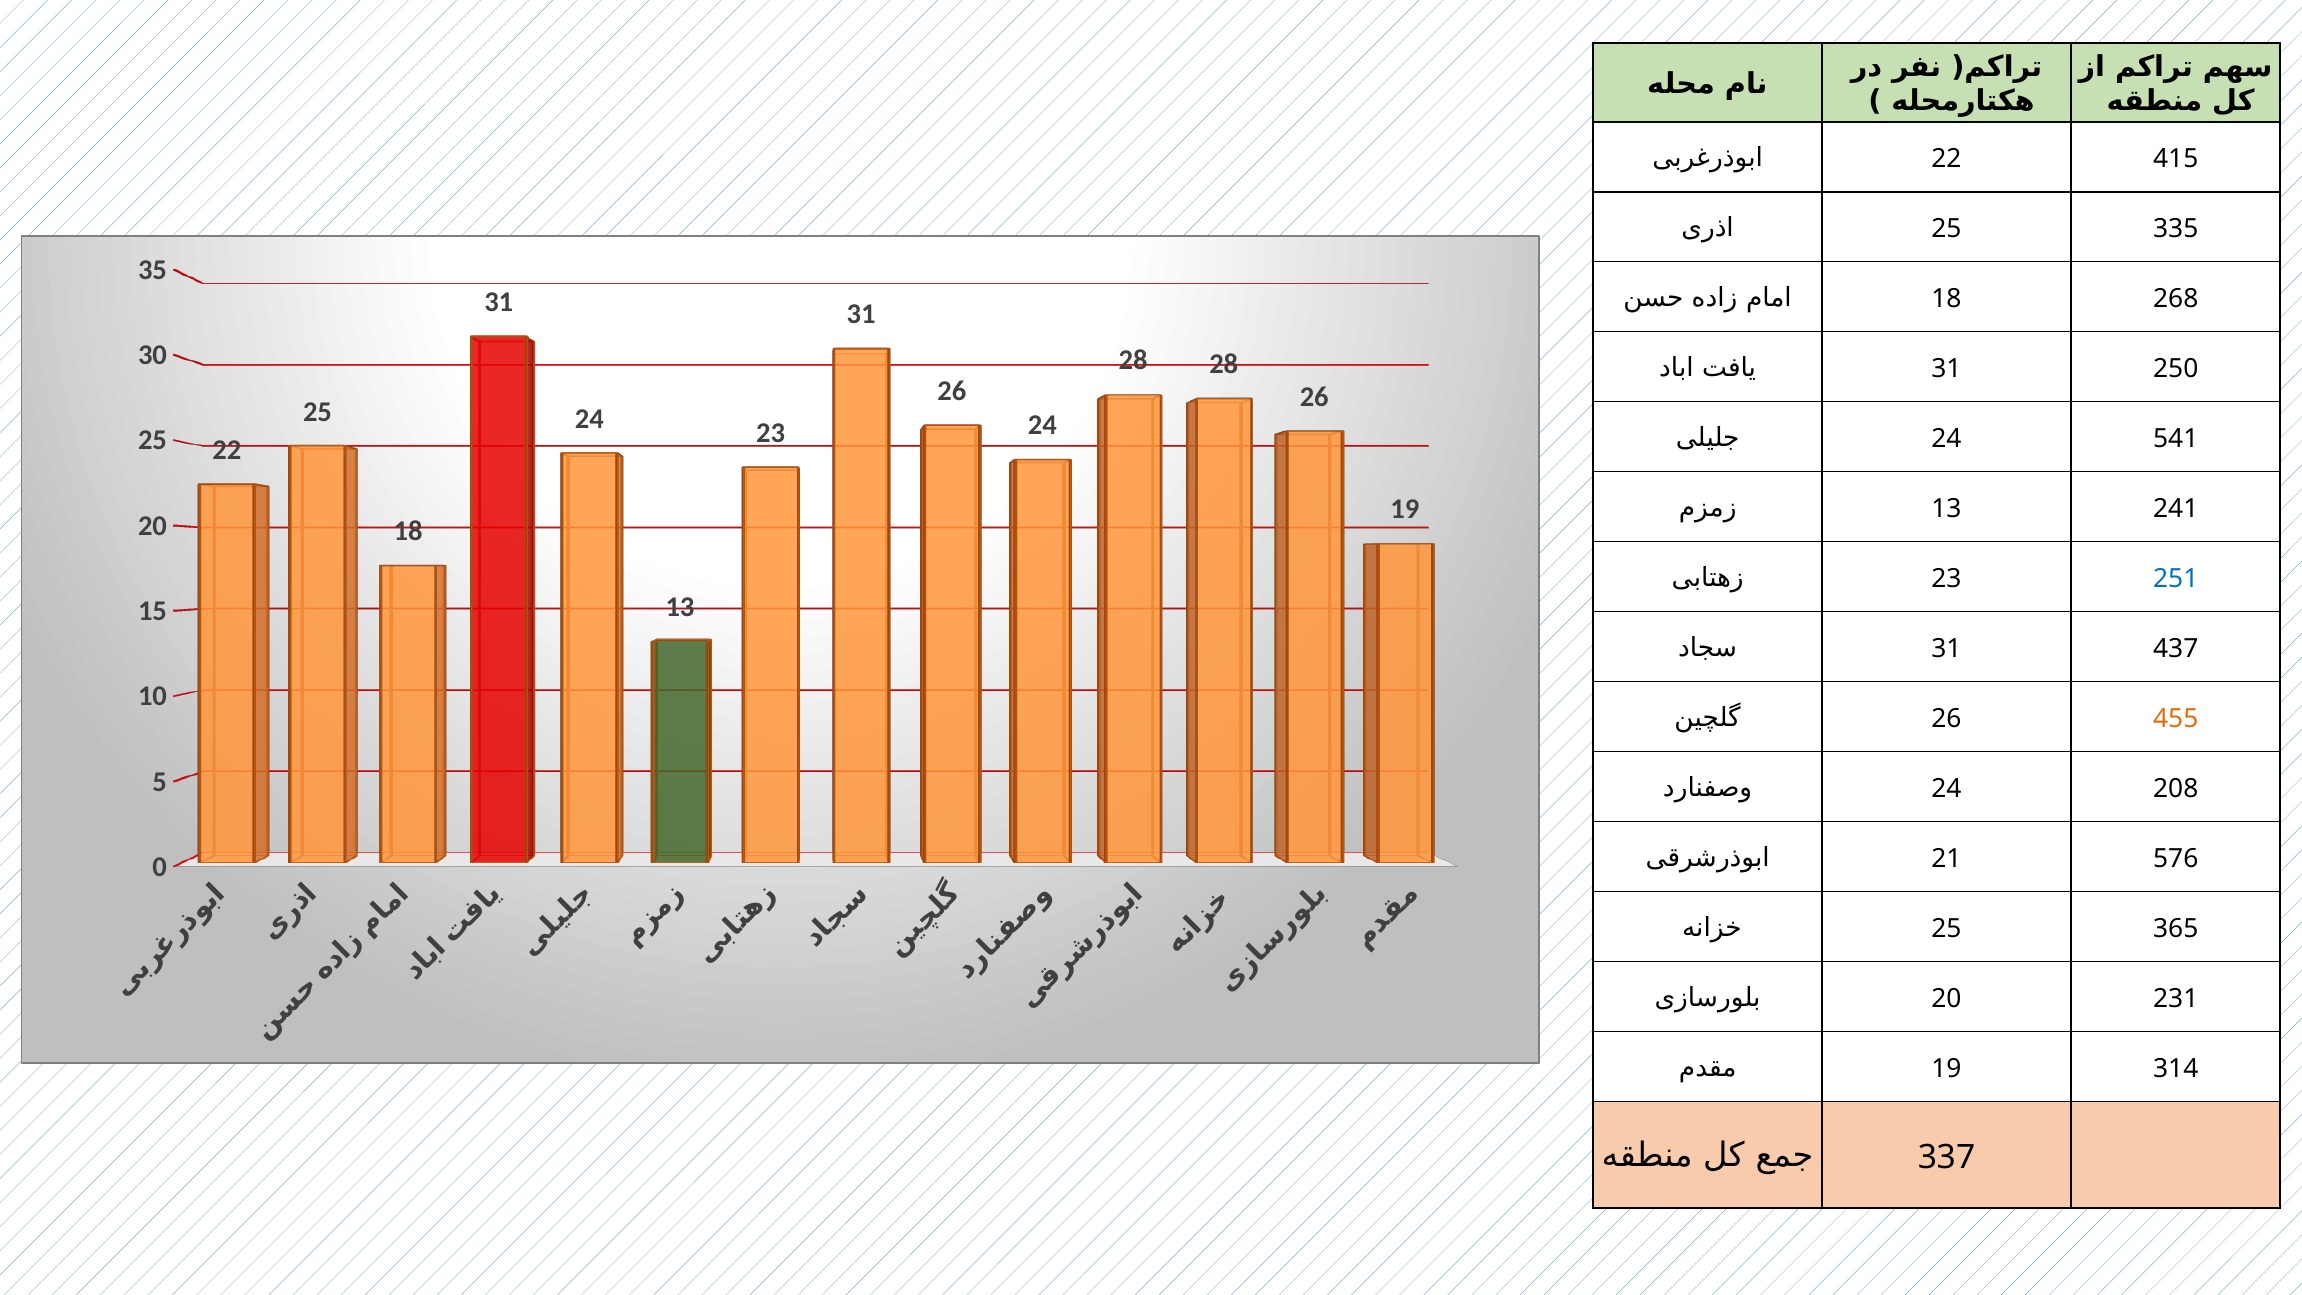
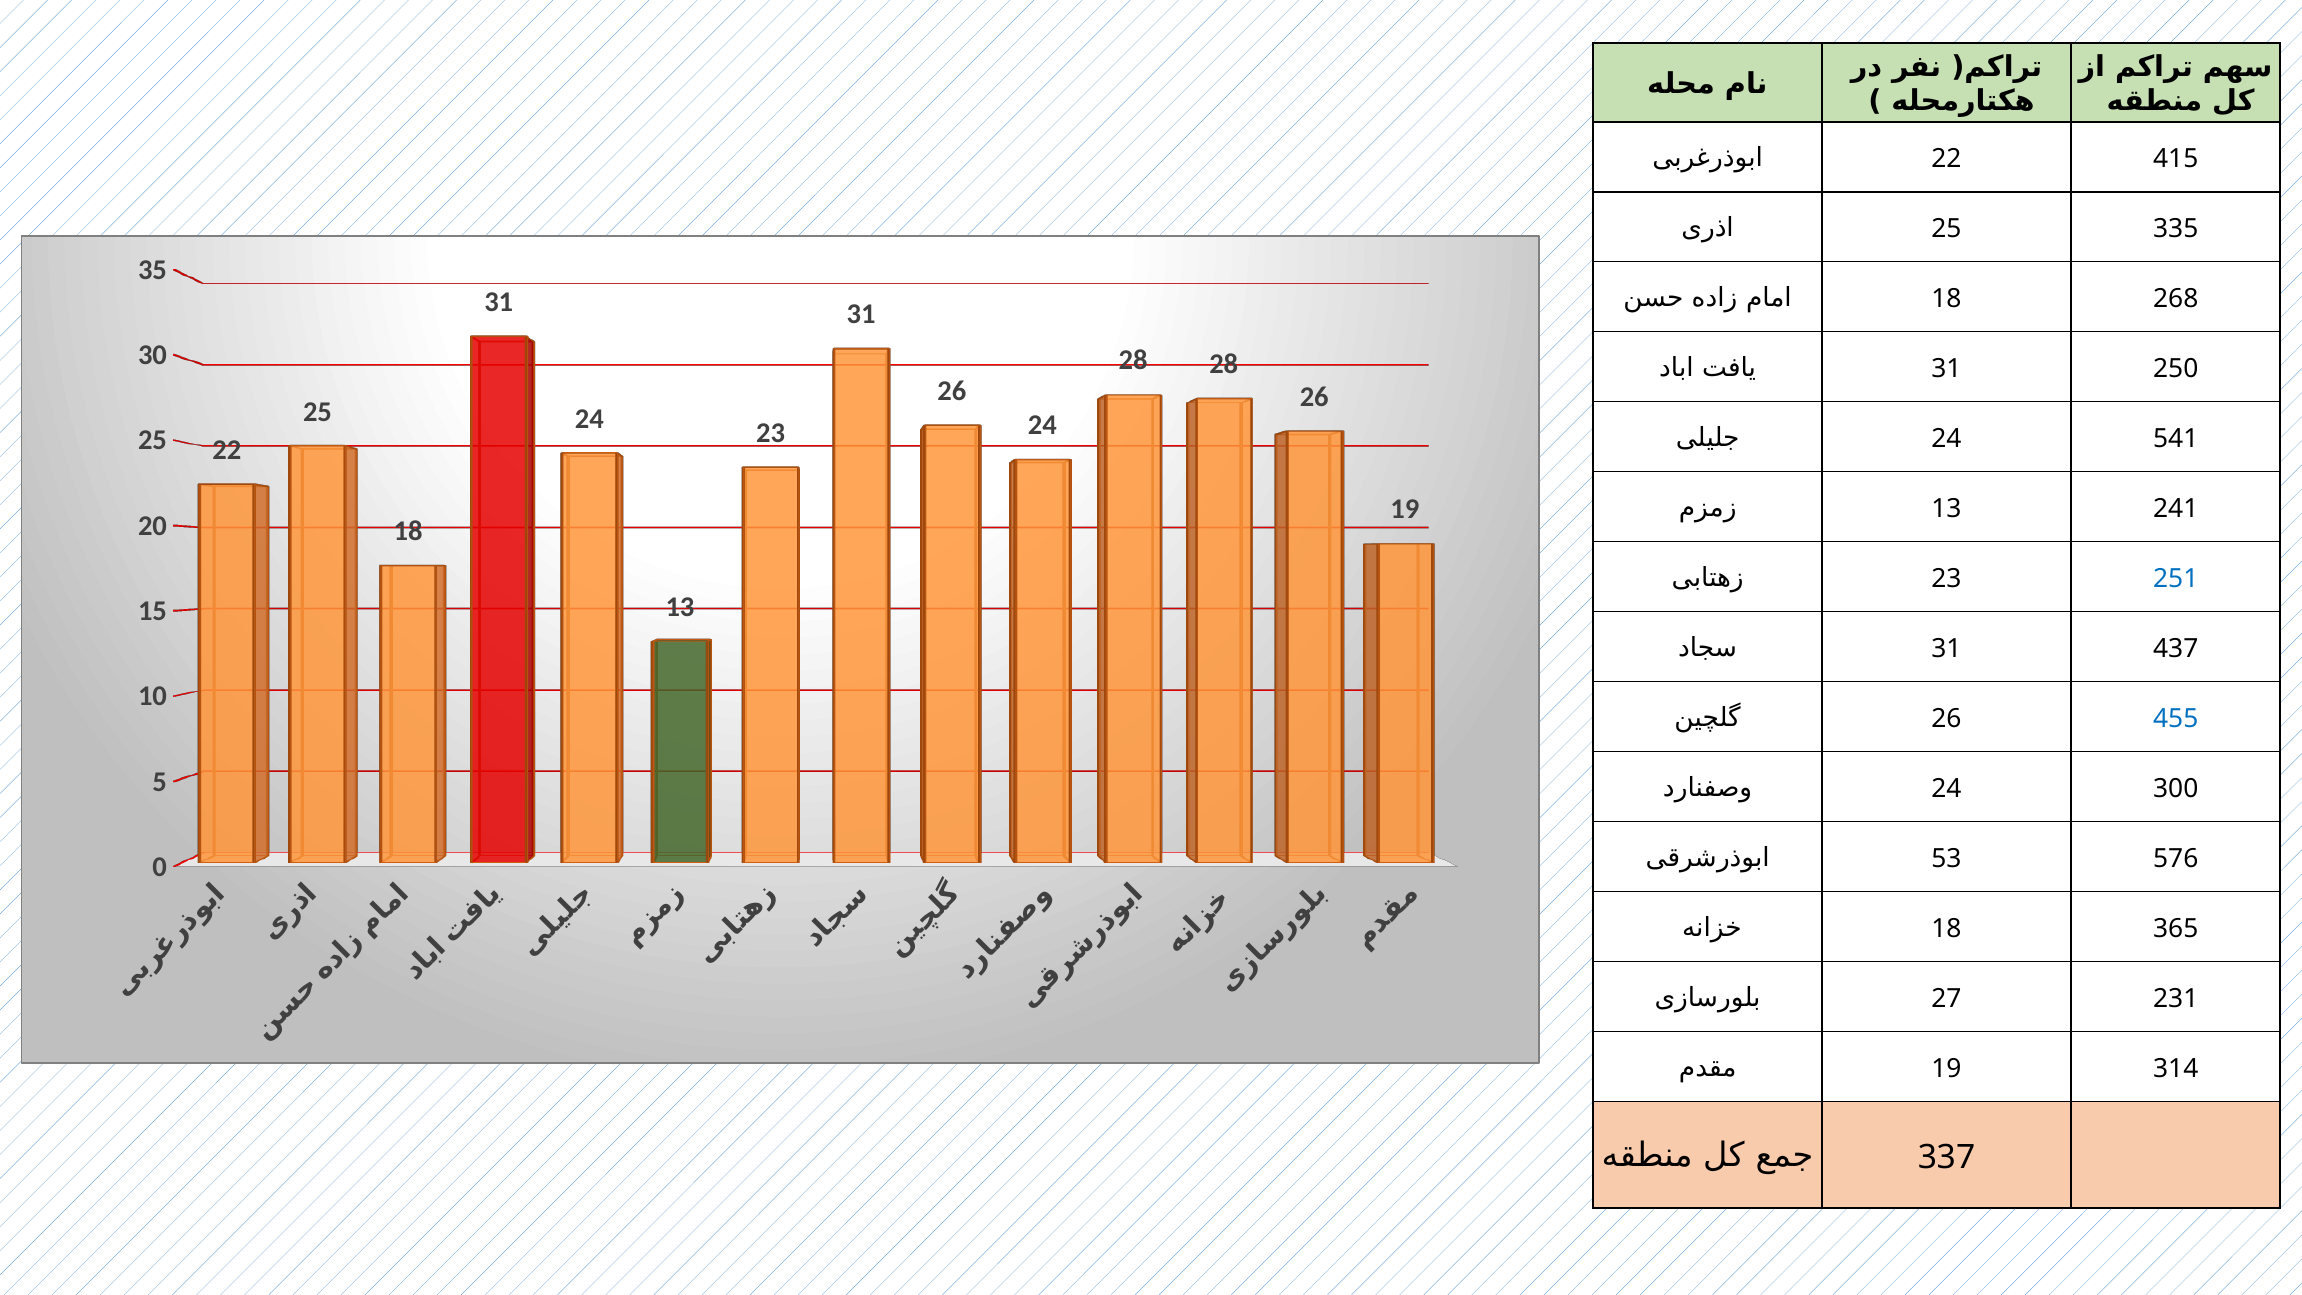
455 colour: orange -> blue
208: 208 -> 300
21: 21 -> 53
25 at (1946, 929): 25 -> 18
20 at (1946, 999): 20 -> 27
